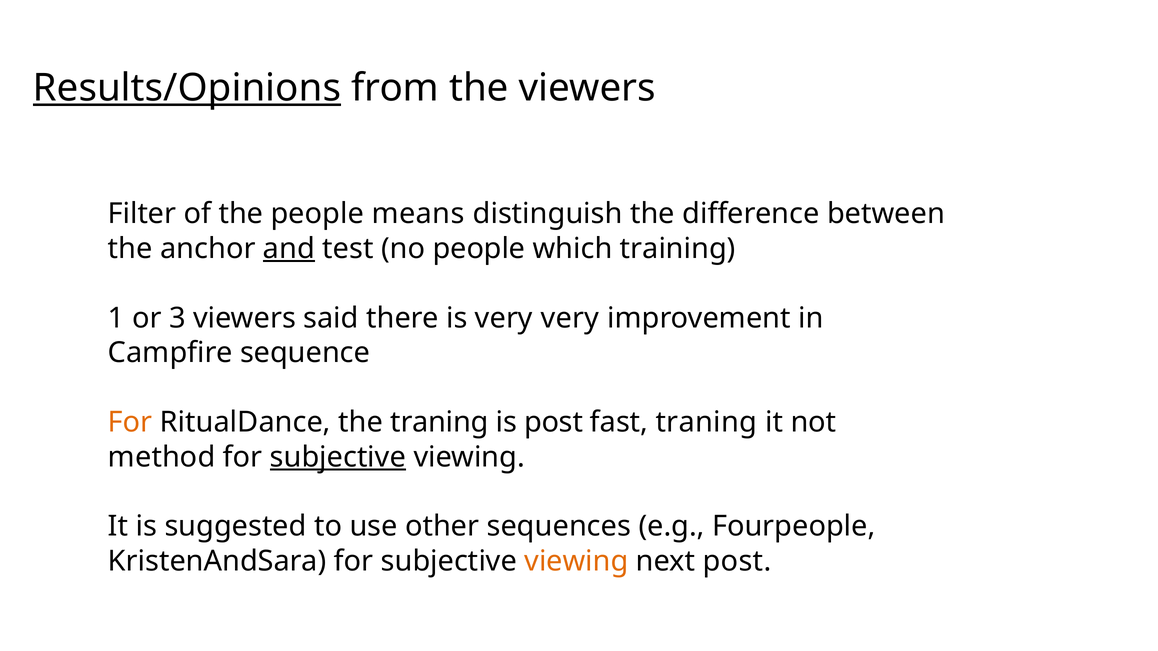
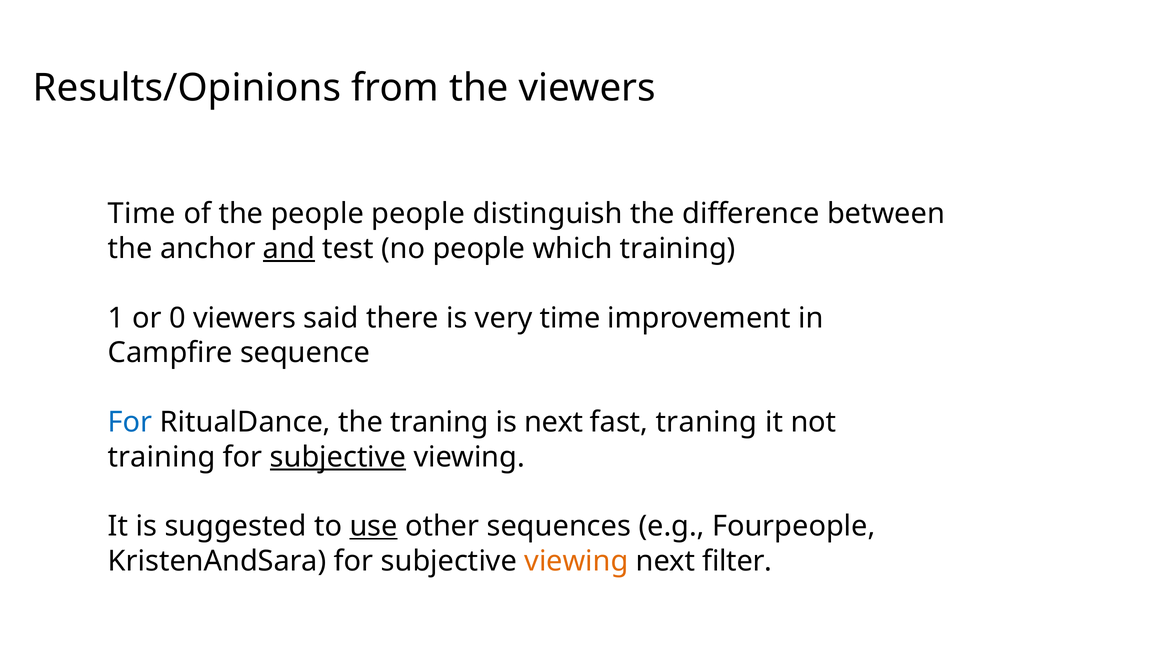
Results/Opinions underline: present -> none
Filter at (142, 214): Filter -> Time
people means: means -> people
3: 3 -> 0
very very: very -> time
For at (130, 423) colour: orange -> blue
is post: post -> next
method at (162, 457): method -> training
use underline: none -> present
next post: post -> filter
